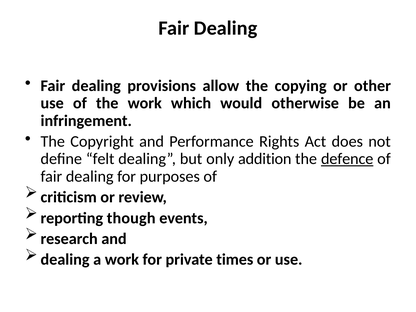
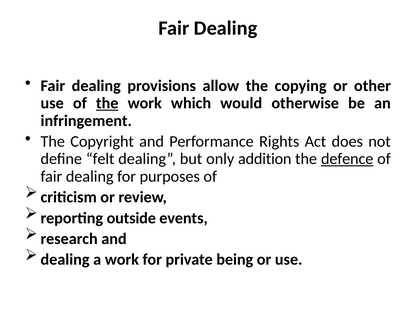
the at (107, 103) underline: none -> present
though: though -> outside
times: times -> being
